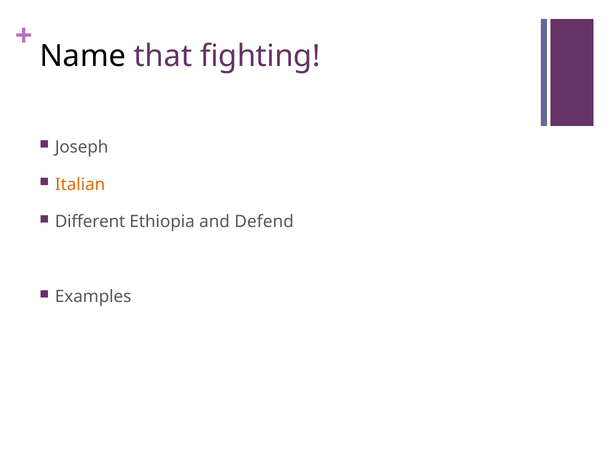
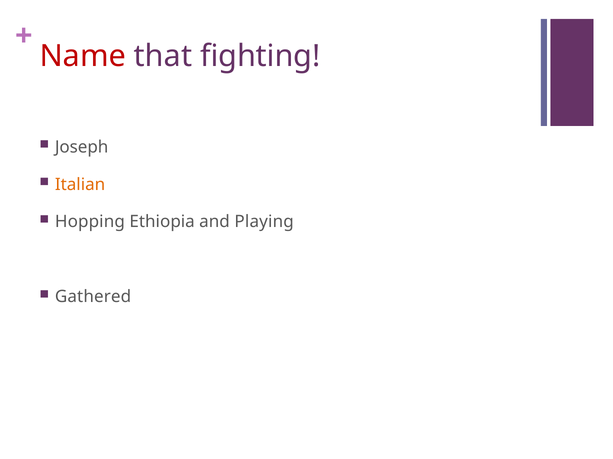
Name colour: black -> red
Different: Different -> Hopping
Defend: Defend -> Playing
Examples: Examples -> Gathered
